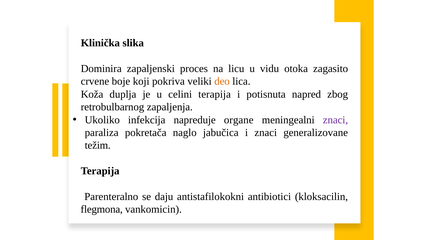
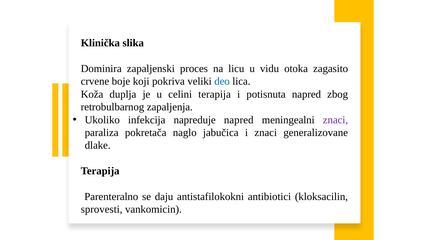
deo colour: orange -> blue
napreduje organe: organe -> napred
težim: težim -> dlake
flegmona: flegmona -> sprovesti
